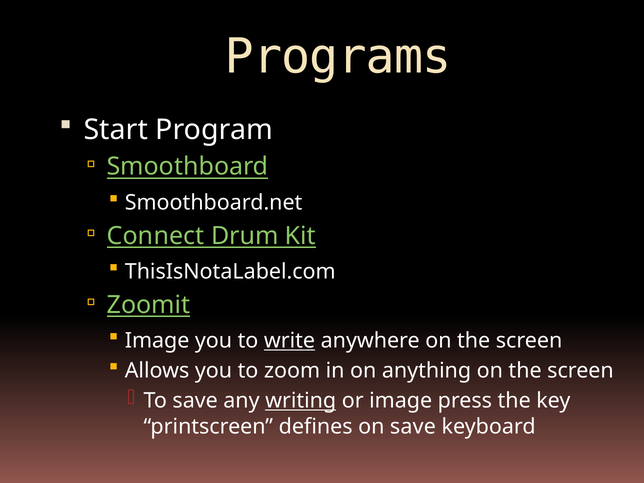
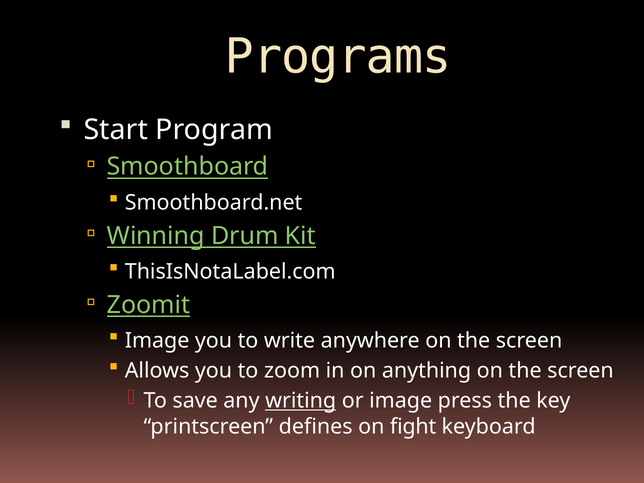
Connect: Connect -> Winning
write underline: present -> none
on save: save -> fight
